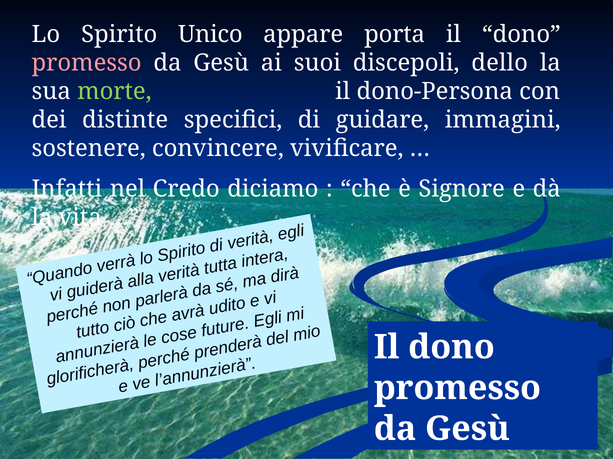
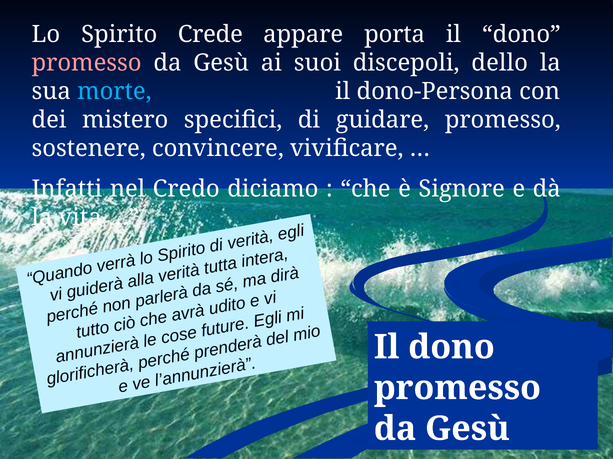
Unico: Unico -> Crede
morte colour: light green -> light blue
distinte: distinte -> mistero
guidare immagini: immagini -> promesso
